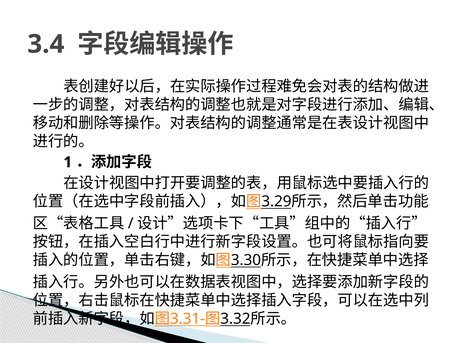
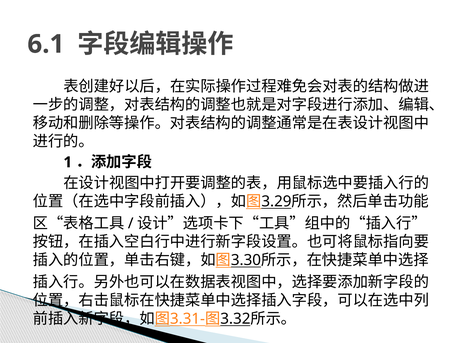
3.4: 3.4 -> 6.1
